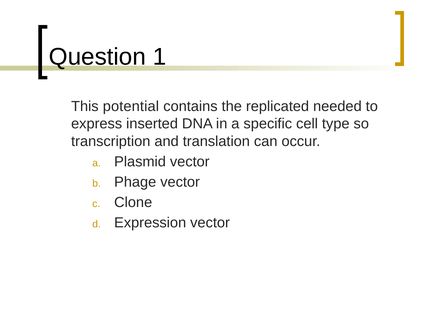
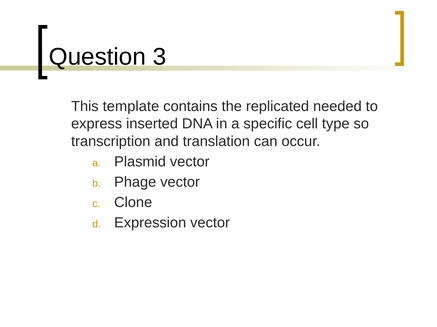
1: 1 -> 3
potential: potential -> template
